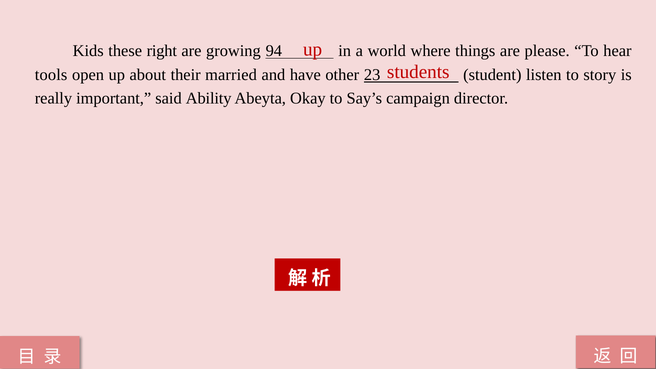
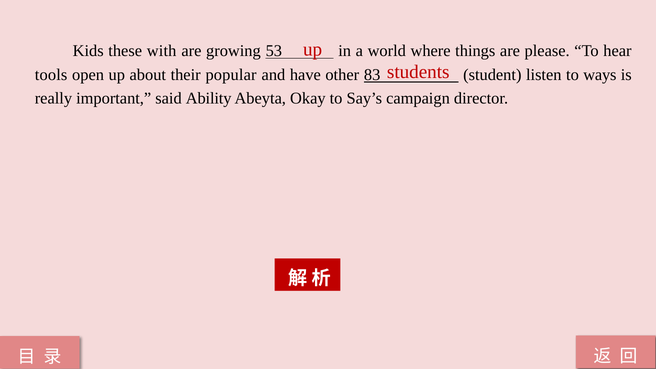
right: right -> with
94: 94 -> 53
married: married -> popular
23: 23 -> 83
story: story -> ways
